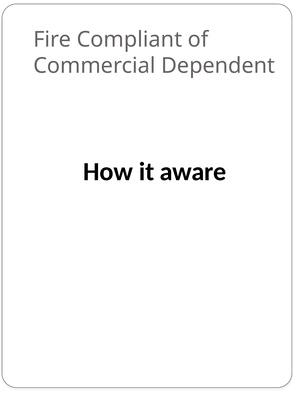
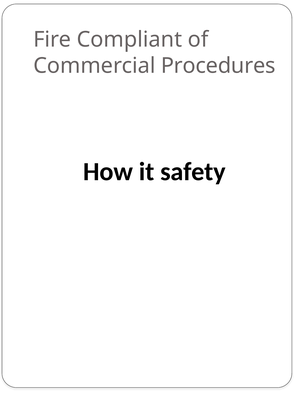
Dependent: Dependent -> Procedures
aware: aware -> safety
